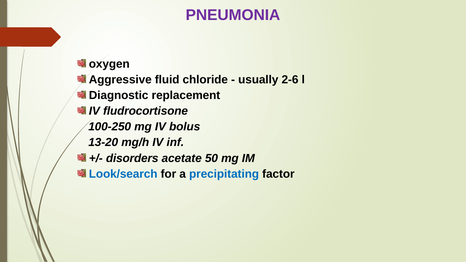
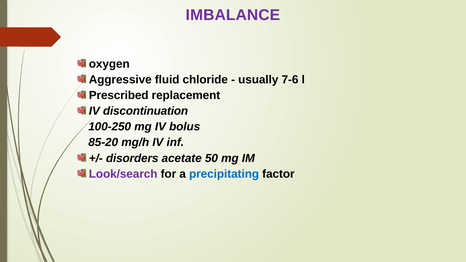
PNEUMONIA: PNEUMONIA -> IMBALANCE
2-6: 2-6 -> 7-6
Diagnostic: Diagnostic -> Prescribed
fludrocortisone: fludrocortisone -> discontinuation
13-20: 13-20 -> 85-20
Look/search colour: blue -> purple
